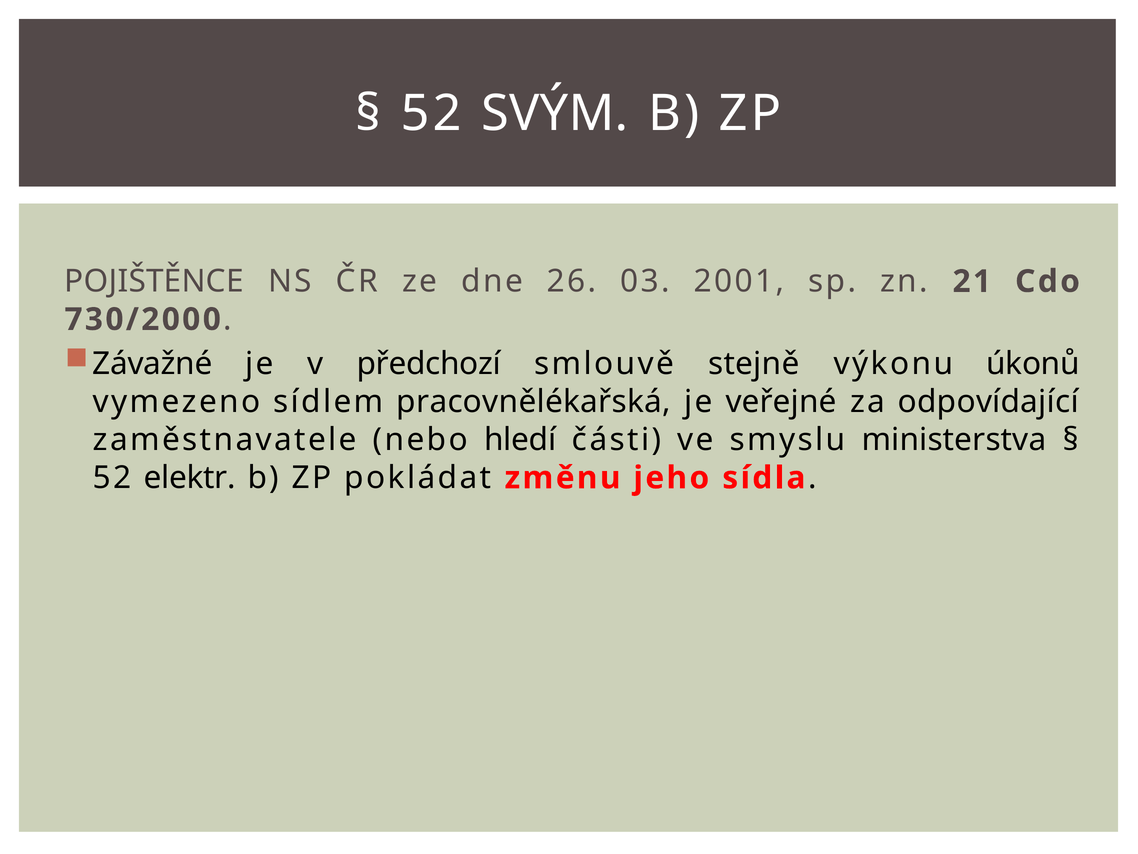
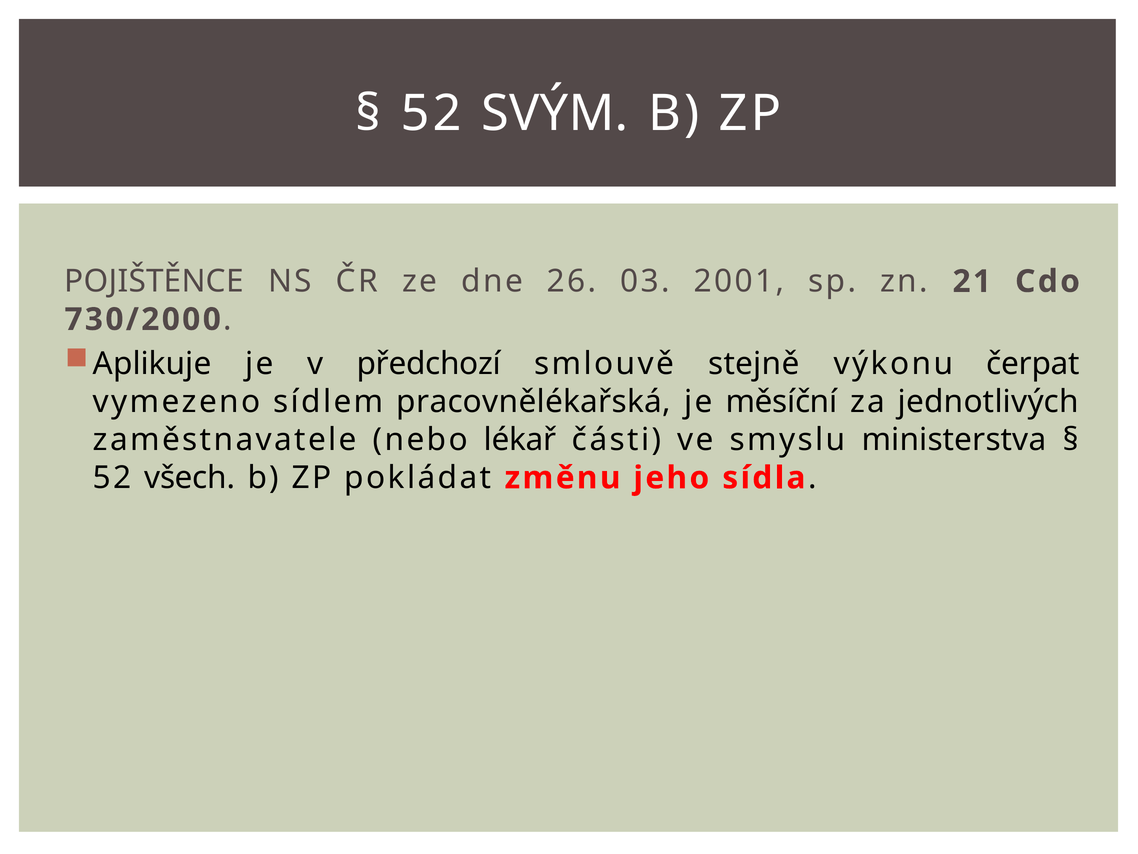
Závažné: Závažné -> Aplikuje
úkonů: úkonů -> čerpat
veřejné: veřejné -> měsíční
odpovídající: odpovídající -> jednotlivých
hledí: hledí -> lékař
elektr: elektr -> všech
